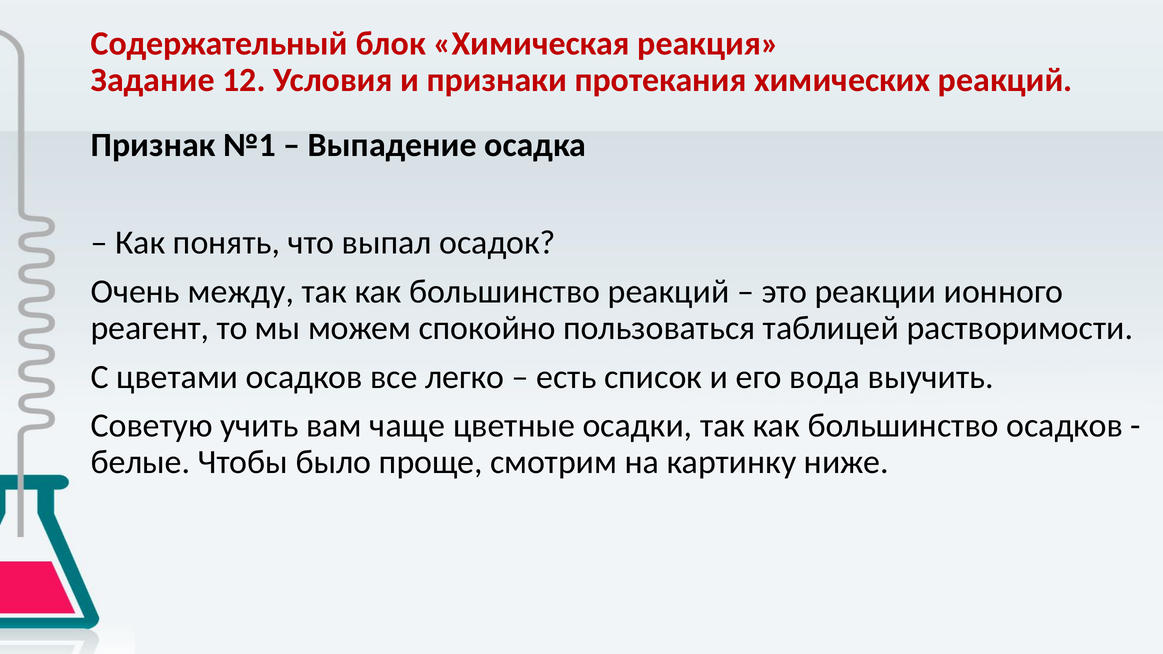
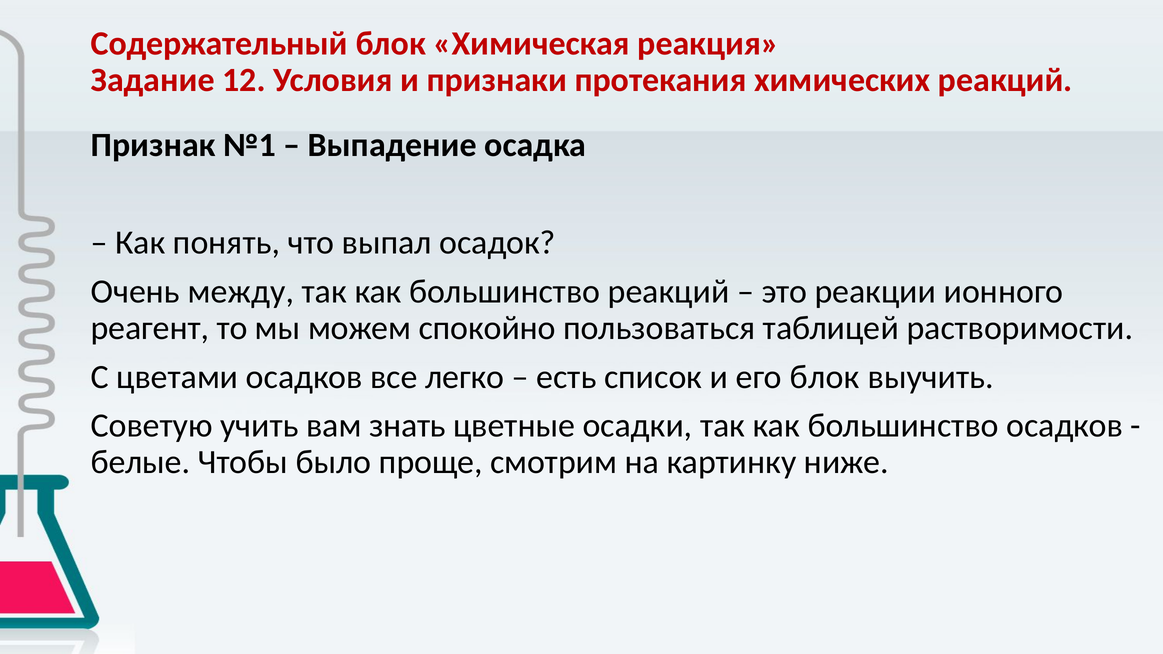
его вода: вода -> блок
чаще: чаще -> знать
